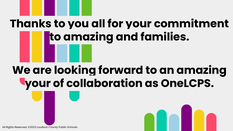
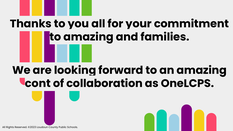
your at (38, 84): your -> cont
